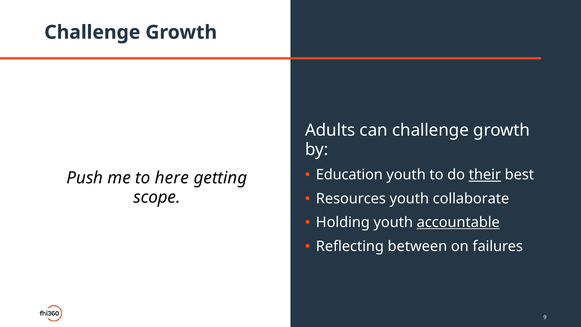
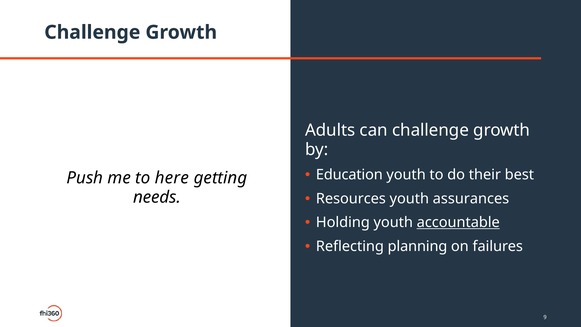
their underline: present -> none
collaborate: collaborate -> assurances
scope: scope -> needs
between: between -> planning
